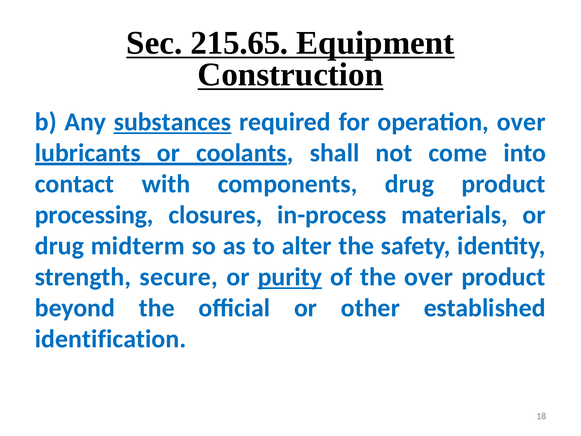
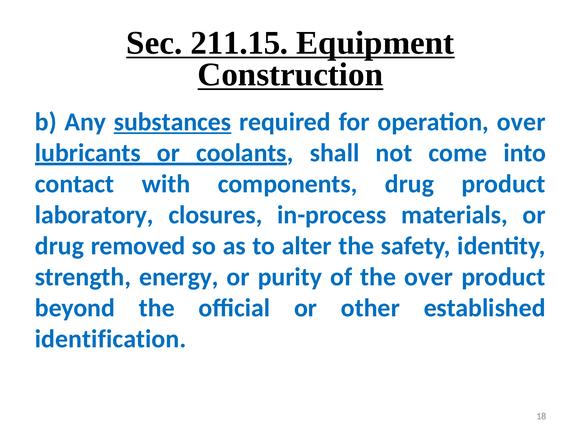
215.65: 215.65 -> 211.15
processing: processing -> laboratory
midterm: midterm -> removed
secure: secure -> energy
purity underline: present -> none
